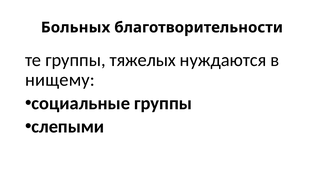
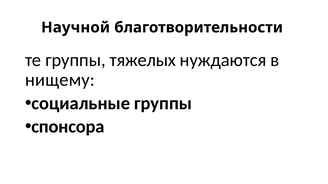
Больных: Больных -> Научной
слепыми: слепыми -> спонсора
